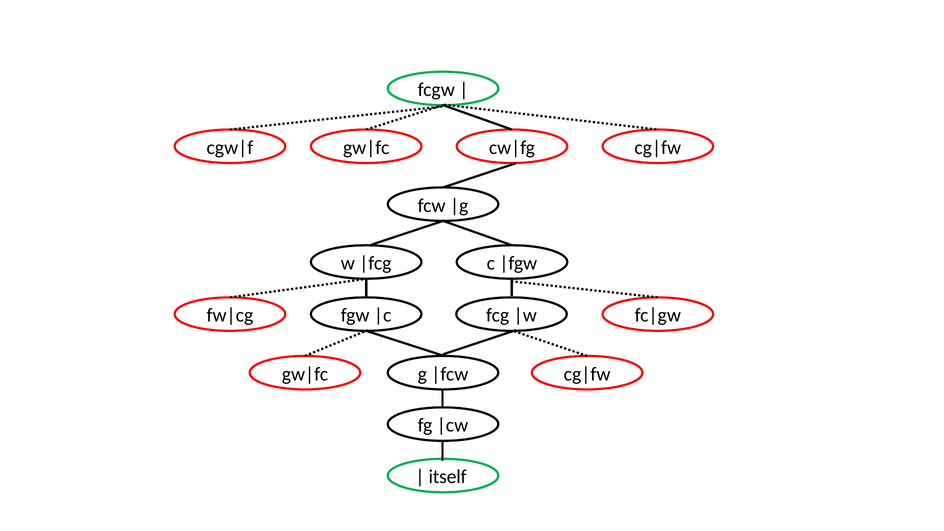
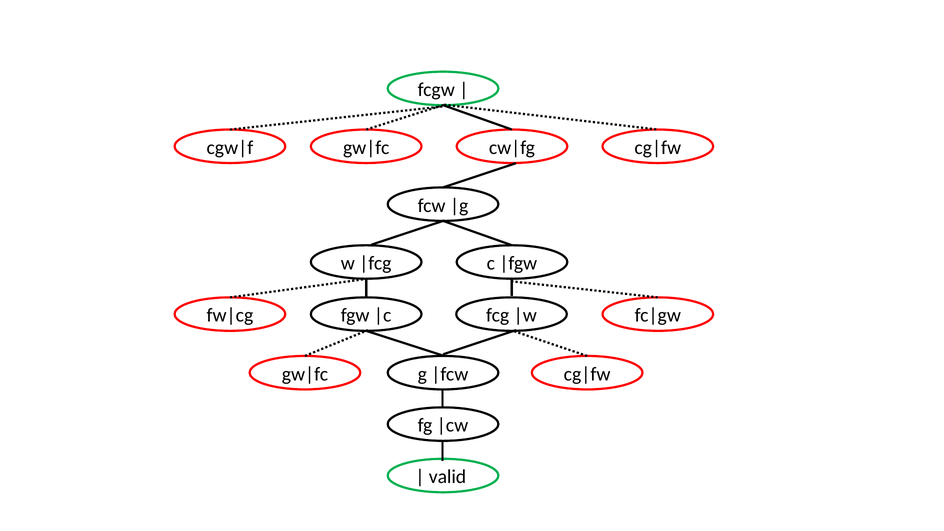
itself: itself -> valid
